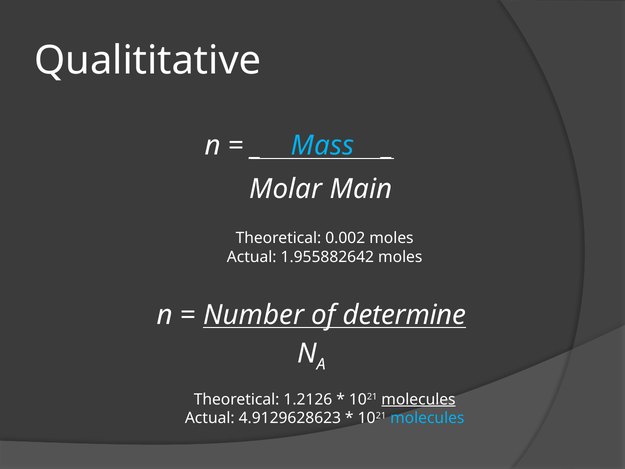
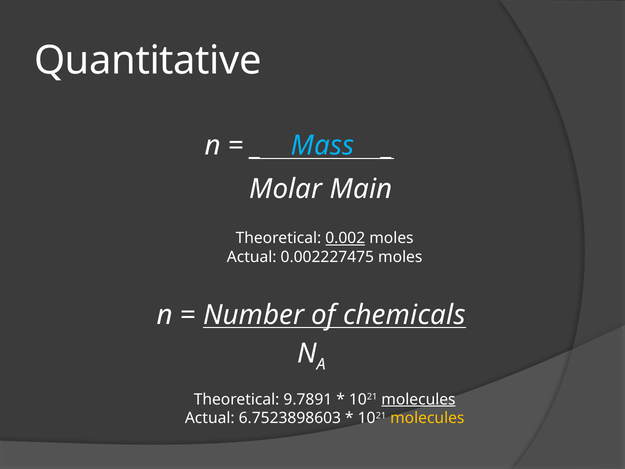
Qualititative: Qualititative -> Quantitative
0.002 underline: none -> present
1.955882642: 1.955882642 -> 0.002227475
determine: determine -> chemicals
1.2126: 1.2126 -> 9.7891
4.9129628623: 4.9129628623 -> 6.7523898603
molecules at (427, 418) colour: light blue -> yellow
